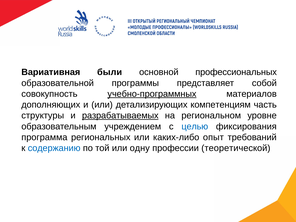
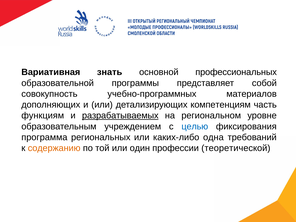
были: были -> знать
учебно-программных underline: present -> none
структуры: структуры -> функциям
опыт: опыт -> одна
содержанию colour: blue -> orange
одну: одну -> один
